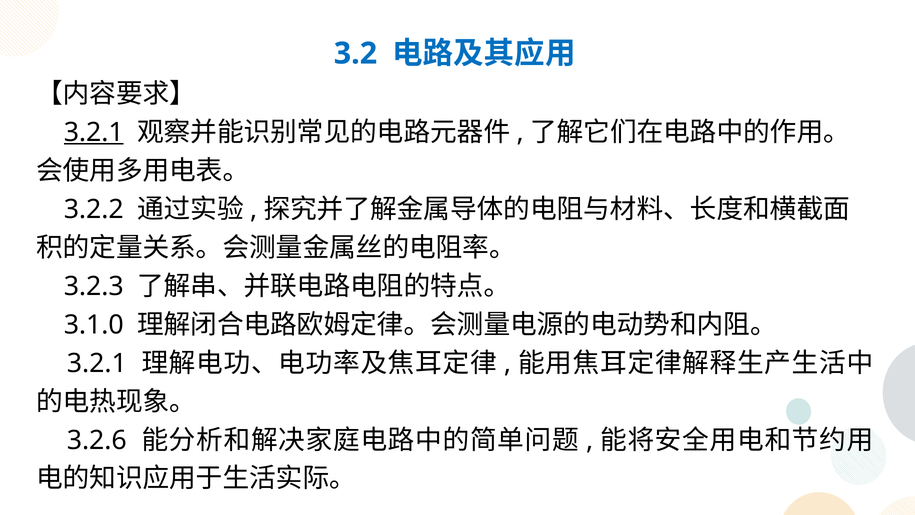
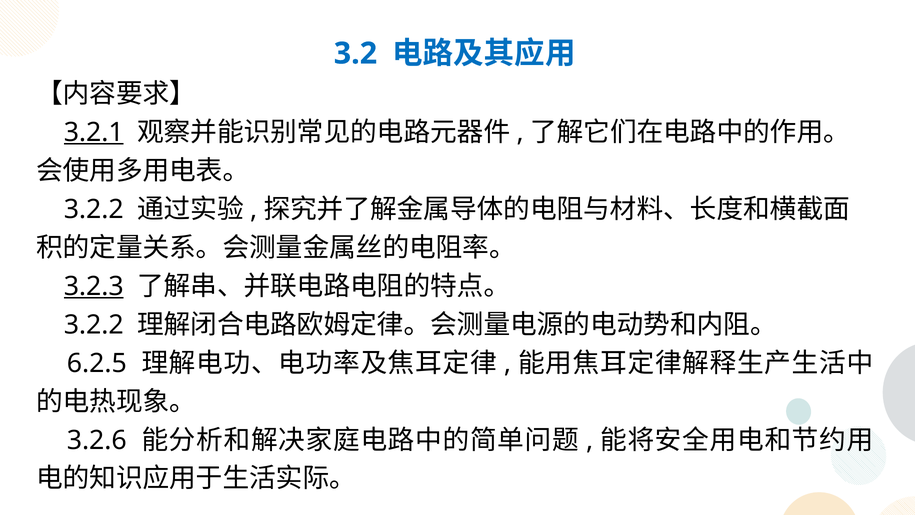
3.2.3 underline: none -> present
3.1.0 at (94, 325): 3.1.0 -> 3.2.2
3.2.1 at (97, 363): 3.2.1 -> 6.2.5
